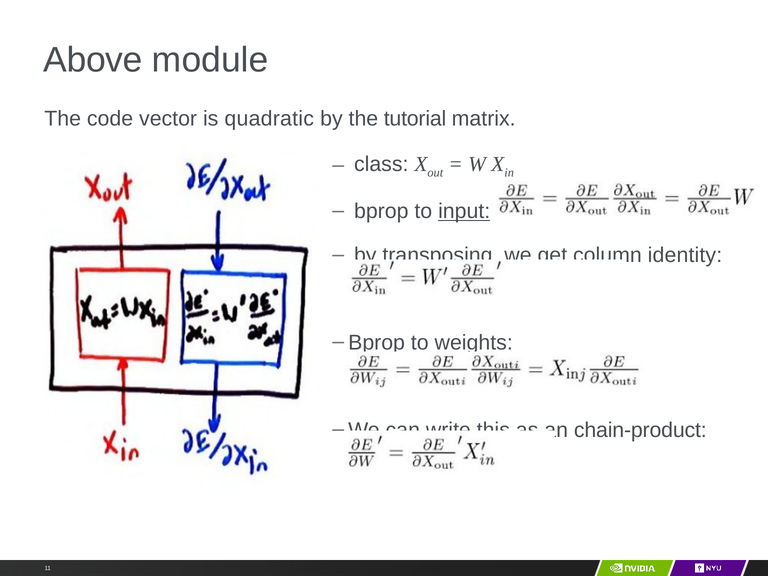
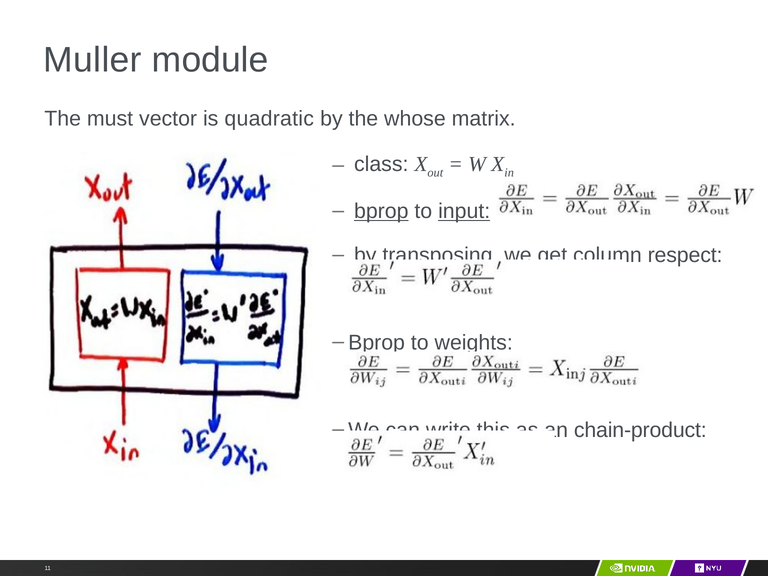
Above: Above -> Muller
code: code -> must
tutorial: tutorial -> whose
bprop at (381, 211) underline: none -> present
identity: identity -> respect
